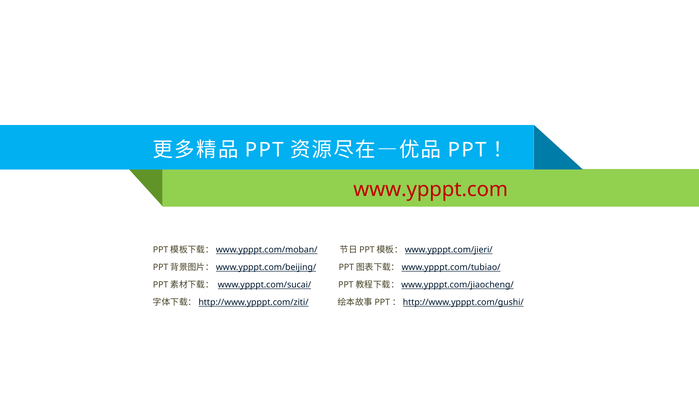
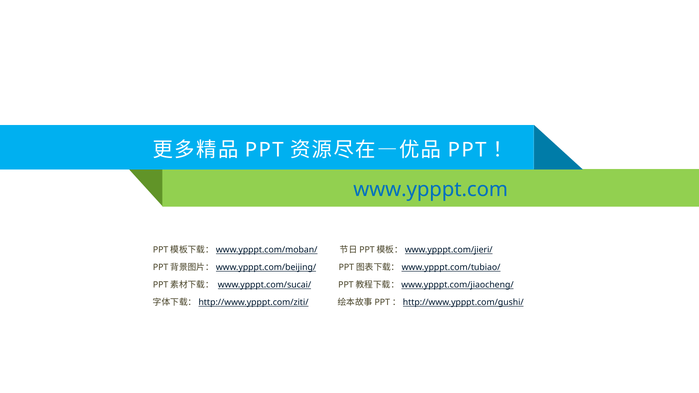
www.ypppt.com colour: red -> blue
